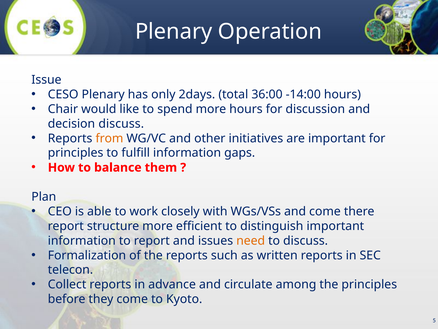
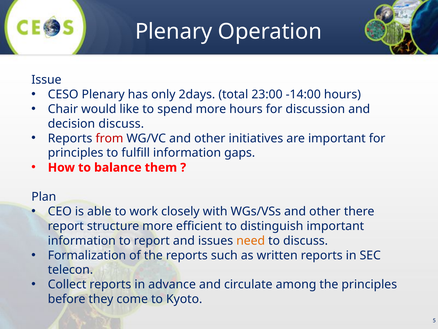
36:00: 36:00 -> 23:00
from colour: orange -> red
WGs/VSs and come: come -> other
